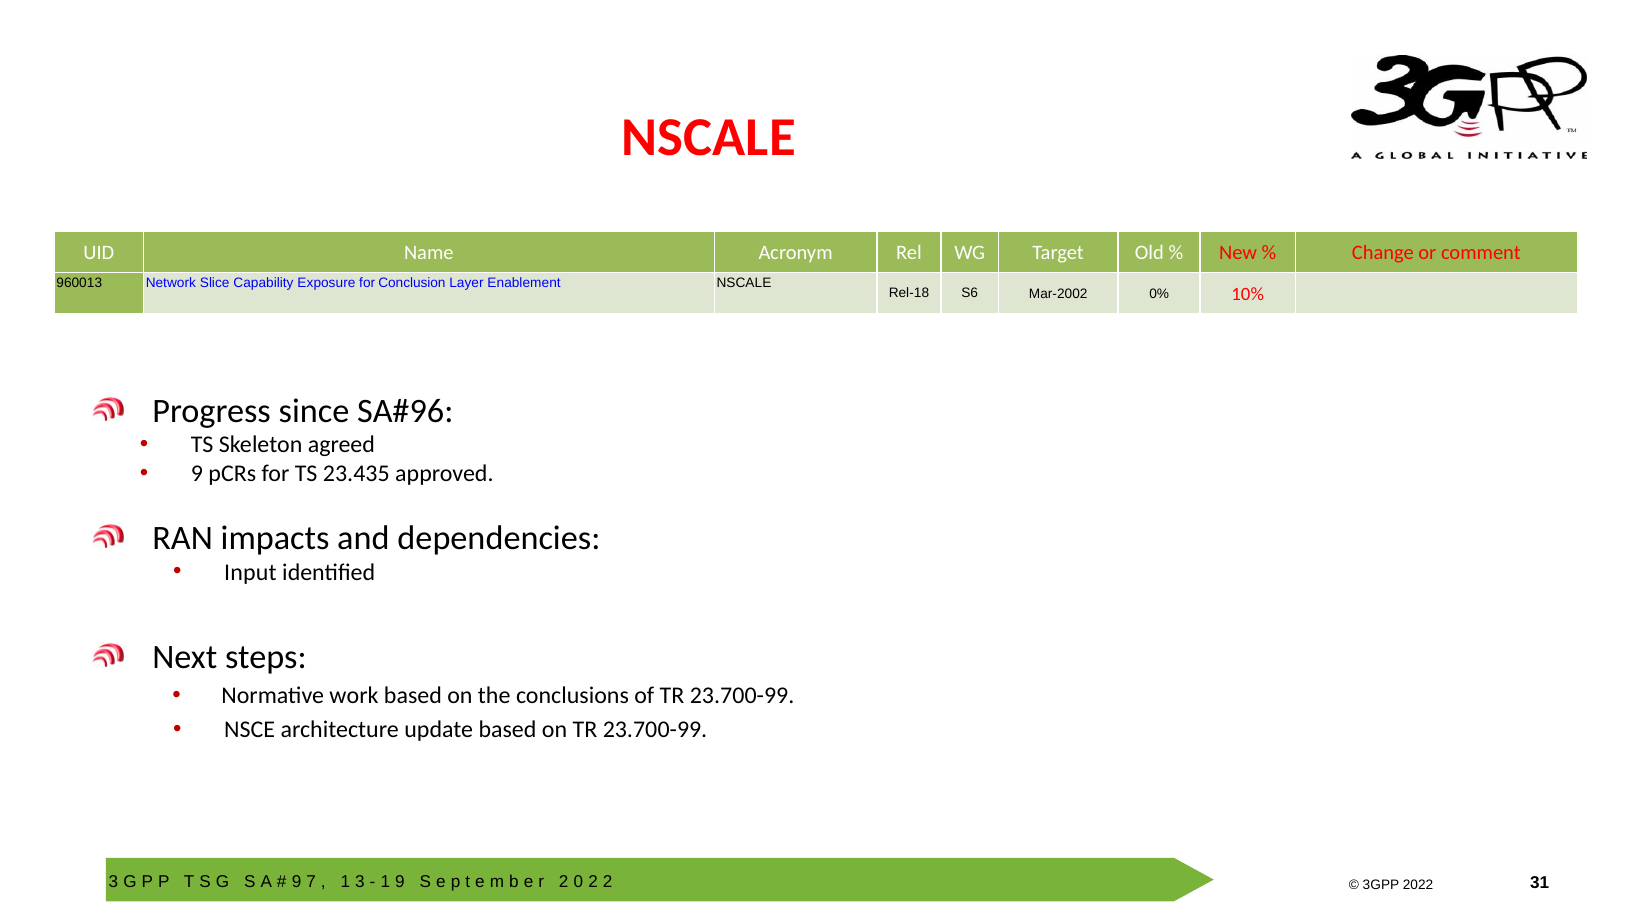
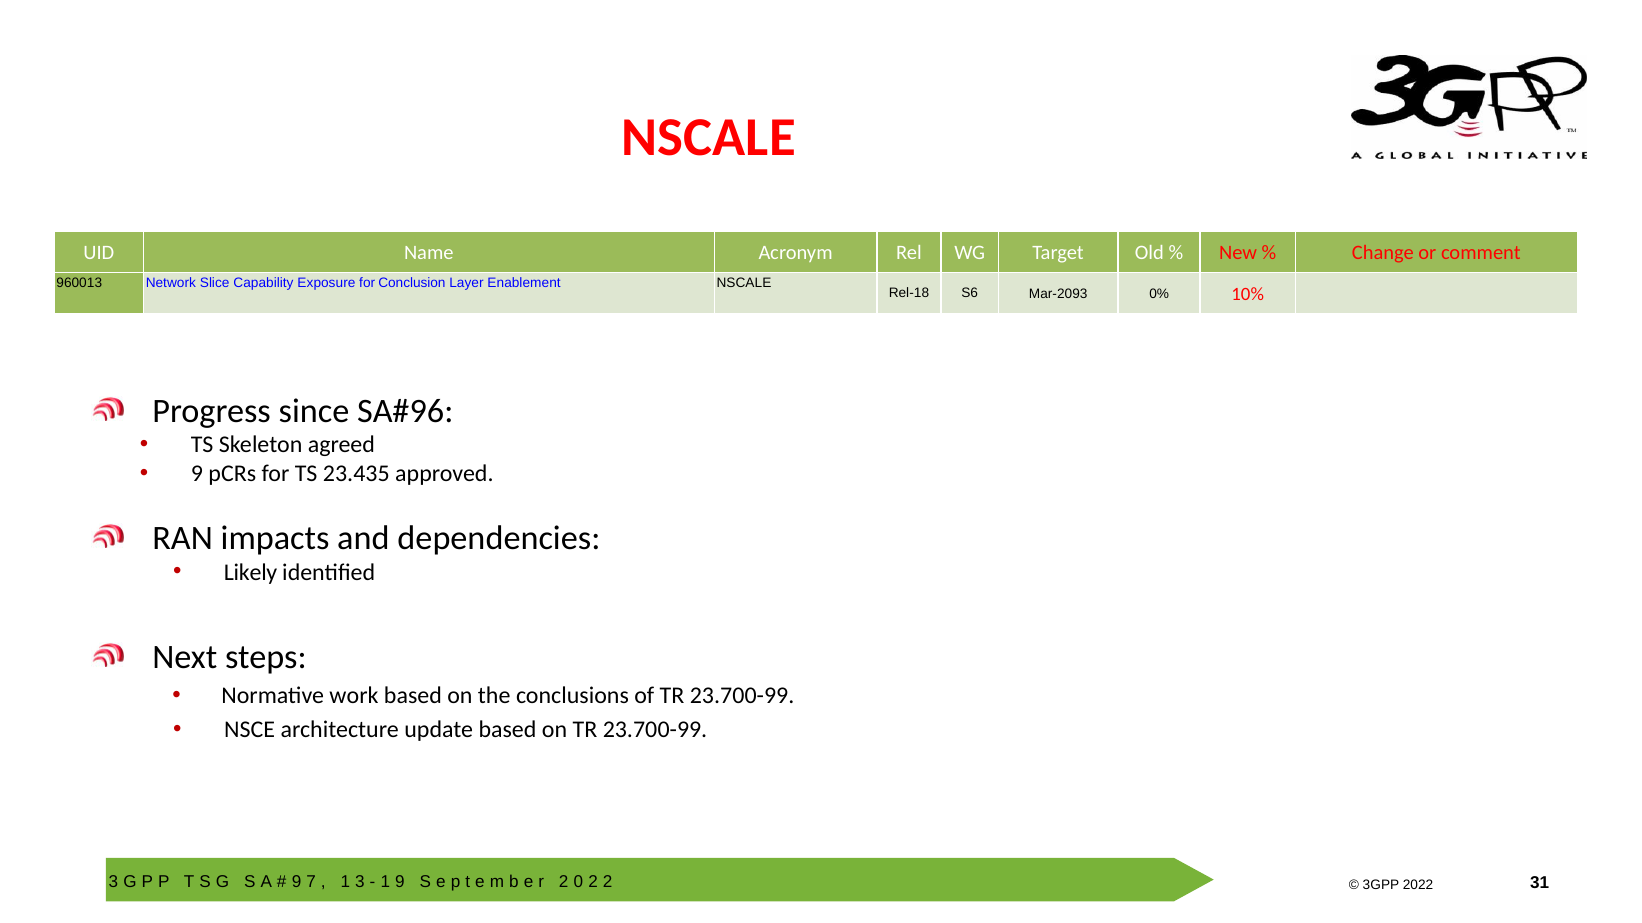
Mar-2002: Mar-2002 -> Mar-2093
Input: Input -> Likely
